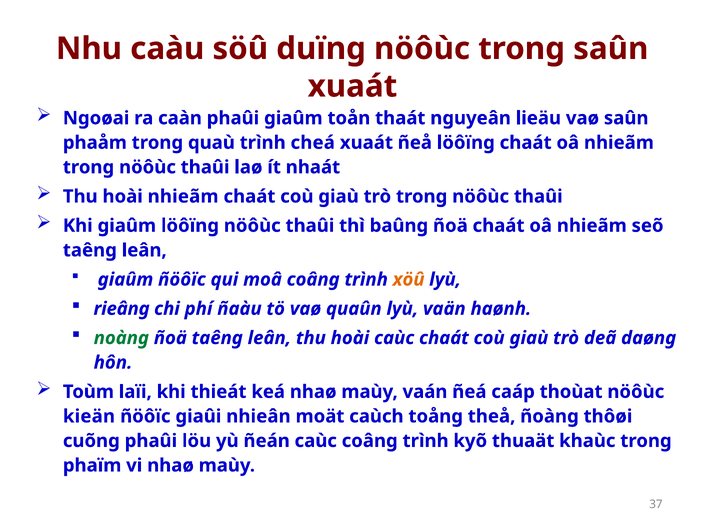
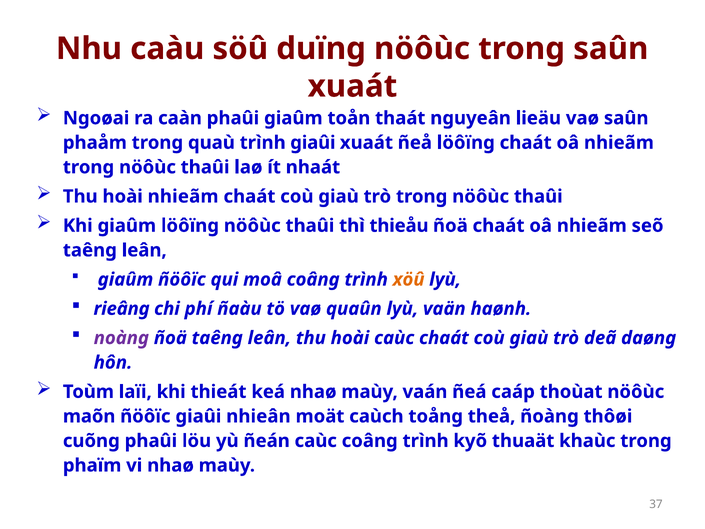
trình cheá: cheá -> giaûi
baûng: baûng -> thieåu
noàng colour: green -> purple
kieän: kieän -> maõn
